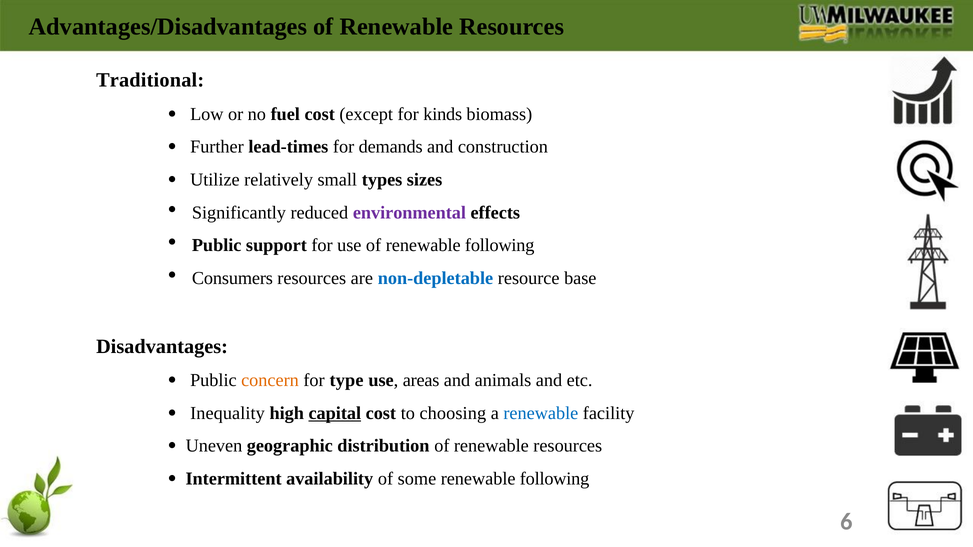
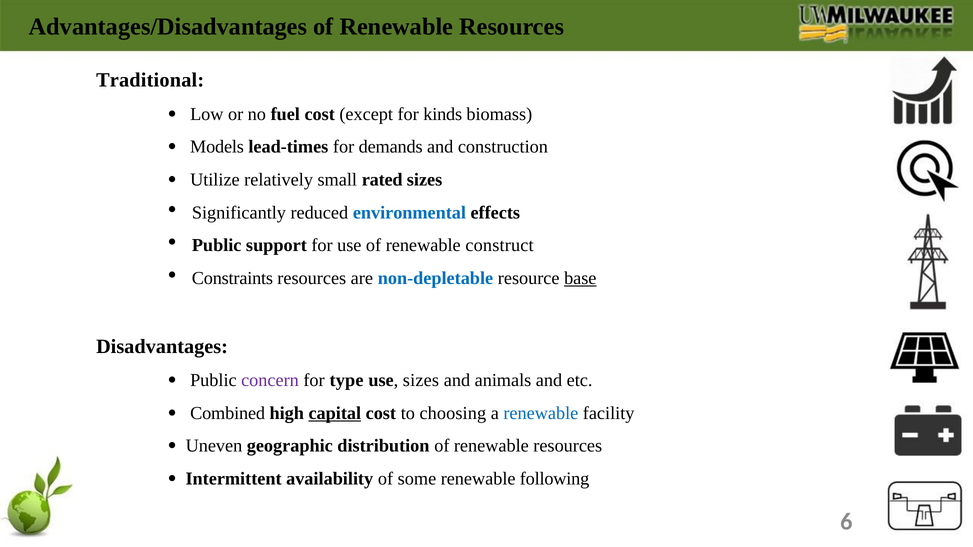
Further: Further -> Models
types: types -> rated
environmental colour: purple -> blue
of renewable following: following -> construct
Consumers: Consumers -> Constraints
base underline: none -> present
concern colour: orange -> purple
use areas: areas -> sizes
Inequality: Inequality -> Combined
